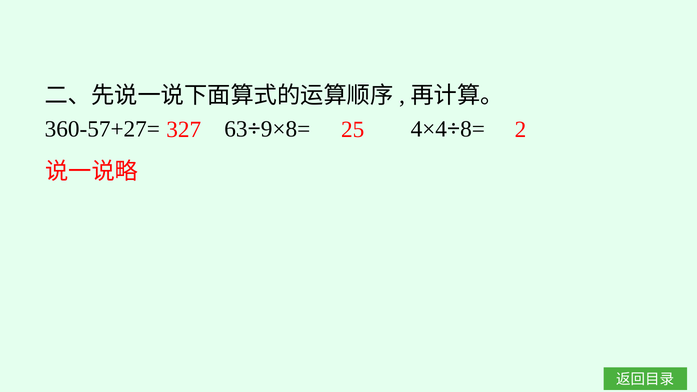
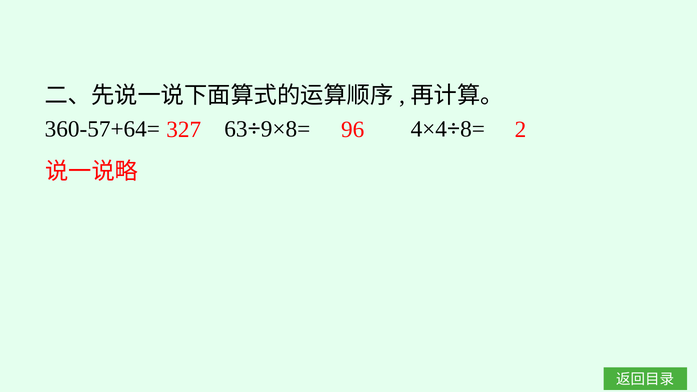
360-57+27=: 360-57+27= -> 360-57+64=
25: 25 -> 96
